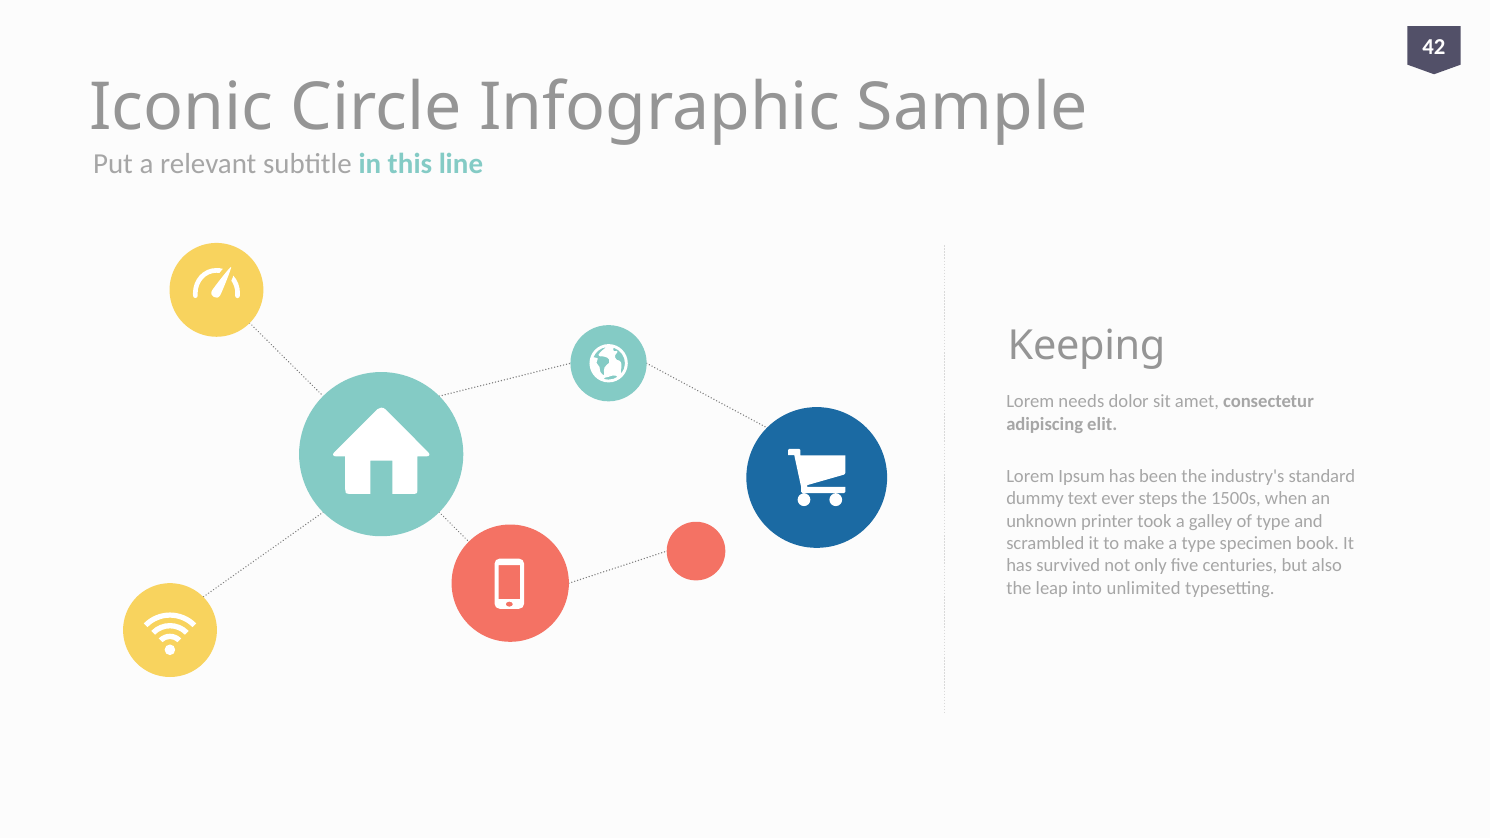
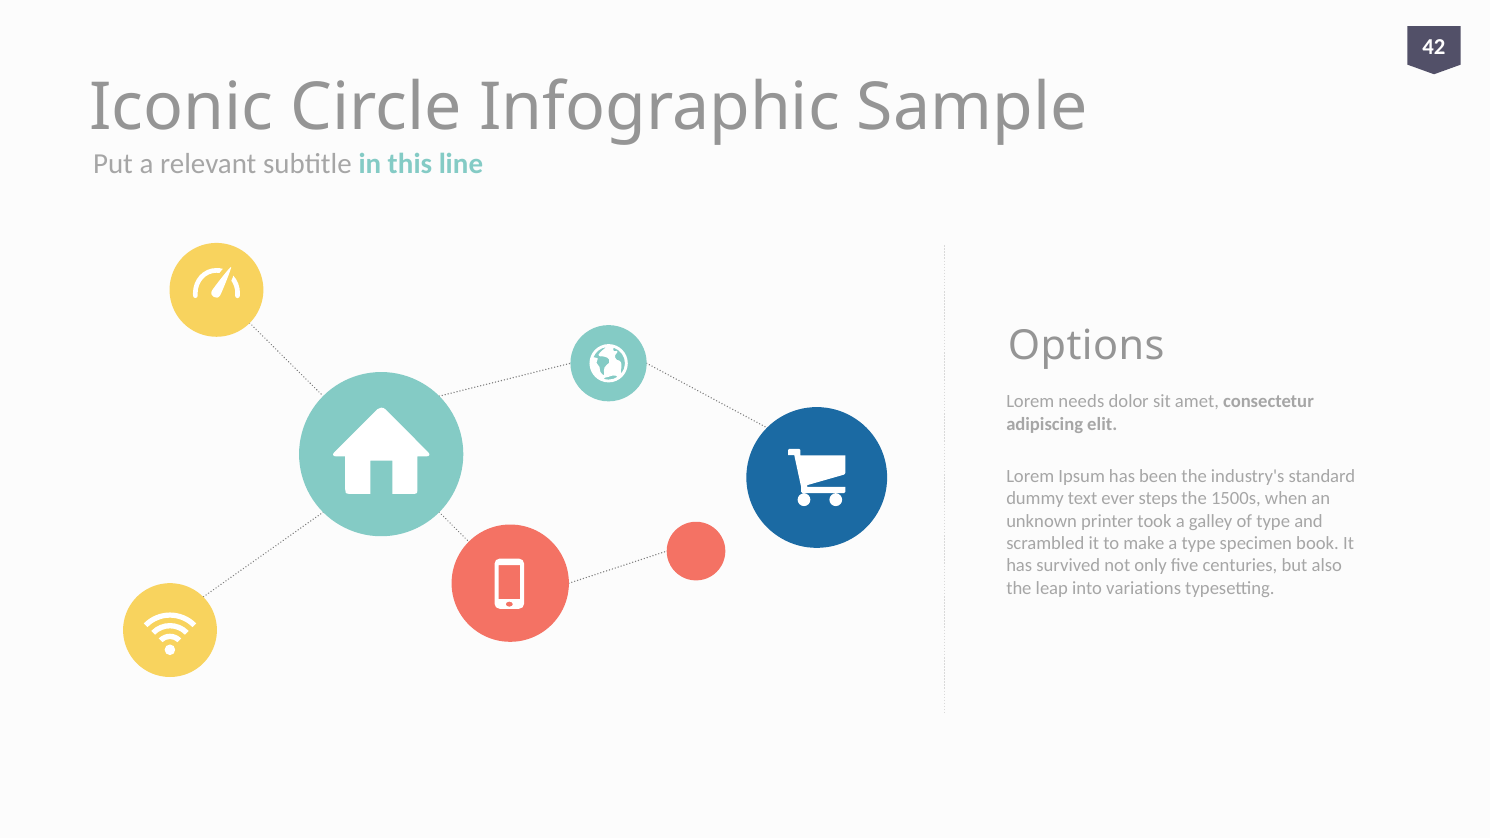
Keeping: Keeping -> Options
unlimited: unlimited -> variations
